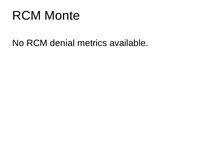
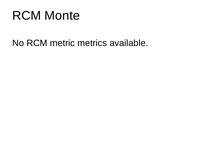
denial: denial -> metric
